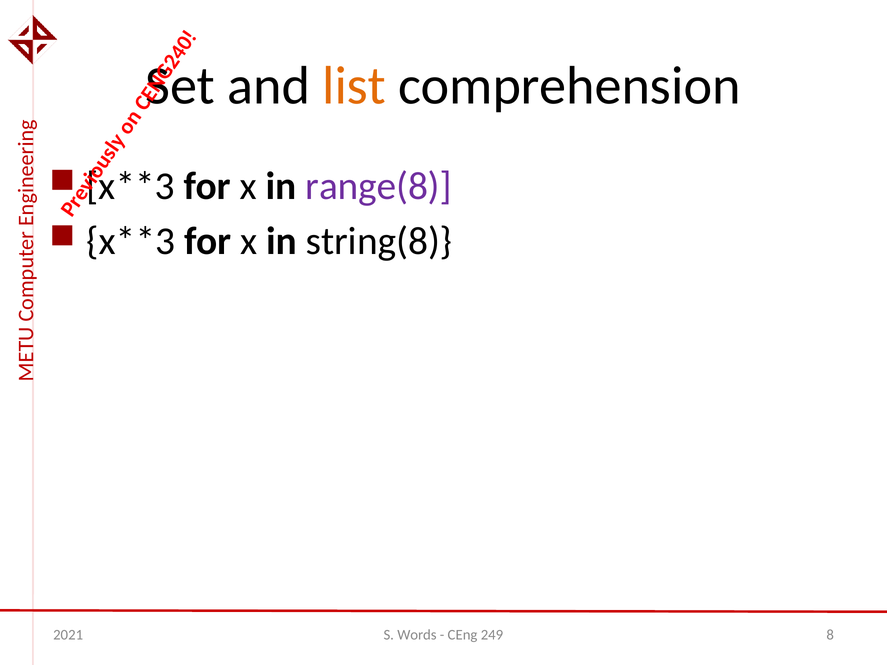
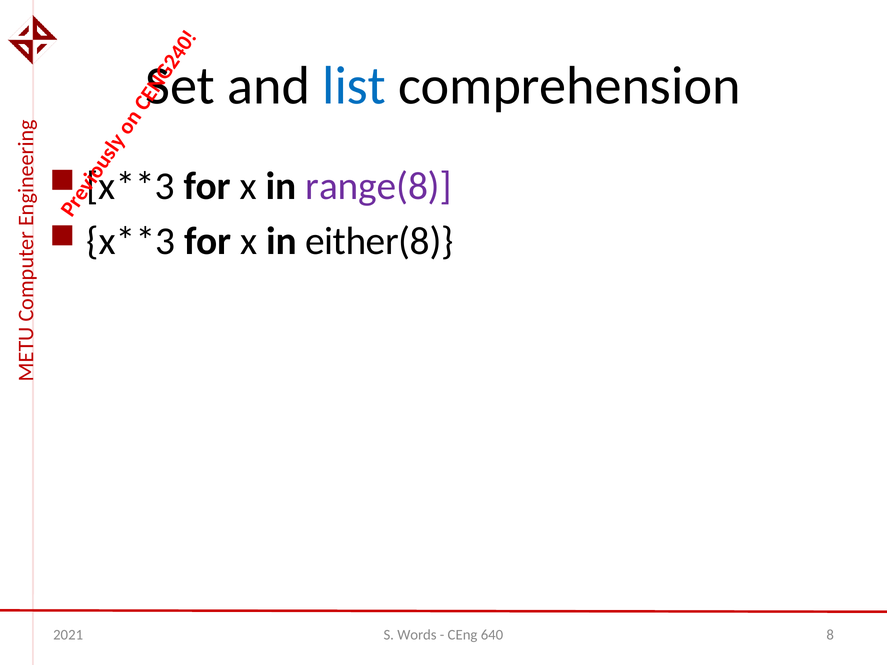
list colour: orange -> blue
string(8: string(8 -> either(8
249: 249 -> 640
